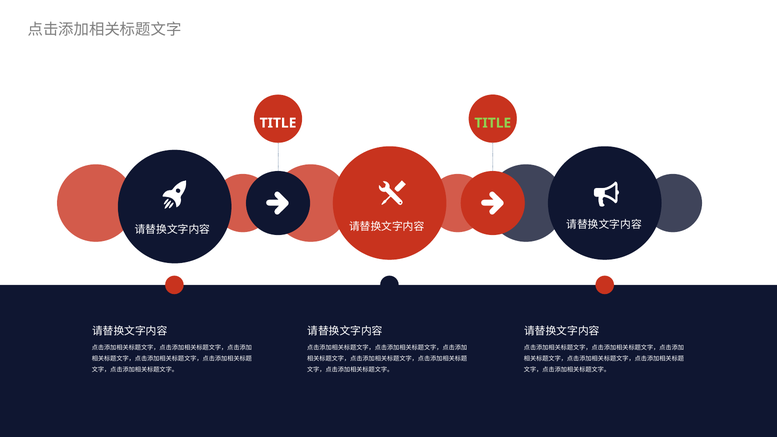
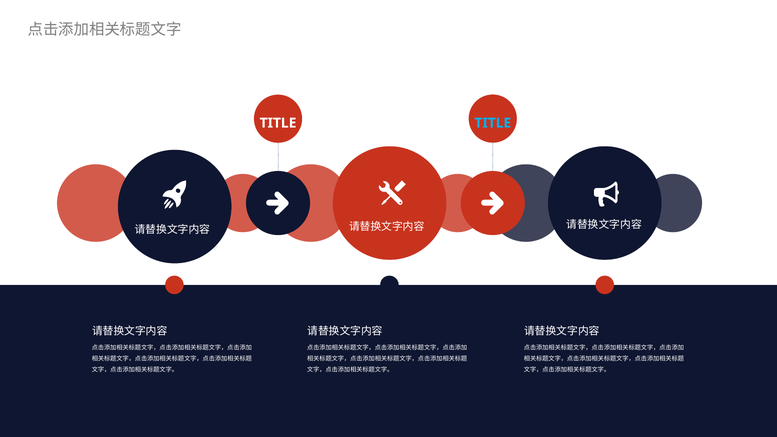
TITLE at (493, 123) colour: light green -> light blue
